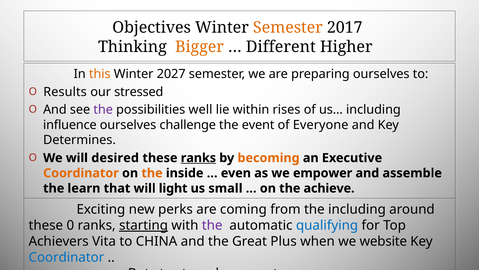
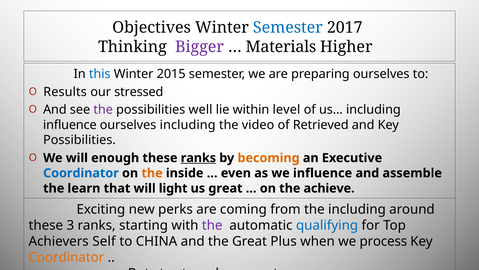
Semester at (288, 28) colour: orange -> blue
Bigger colour: orange -> purple
Different: Different -> Materials
this colour: orange -> blue
2027: 2027 -> 2015
rises: rises -> level
ourselves challenge: challenge -> including
event: event -> video
Everyone: Everyone -> Retrieved
Determines at (79, 140): Determines -> Possibilities
desired: desired -> enough
Coordinator at (81, 173) colour: orange -> blue
we empower: empower -> influence
us small: small -> great
0: 0 -> 3
starting underline: present -> none
Vita: Vita -> Self
website: website -> process
Coordinator at (66, 257) colour: blue -> orange
